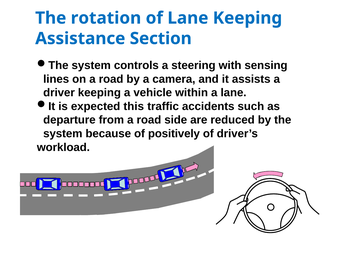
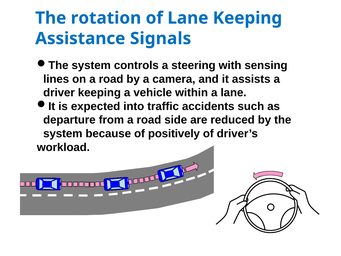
Section: Section -> Signals
this: this -> into
